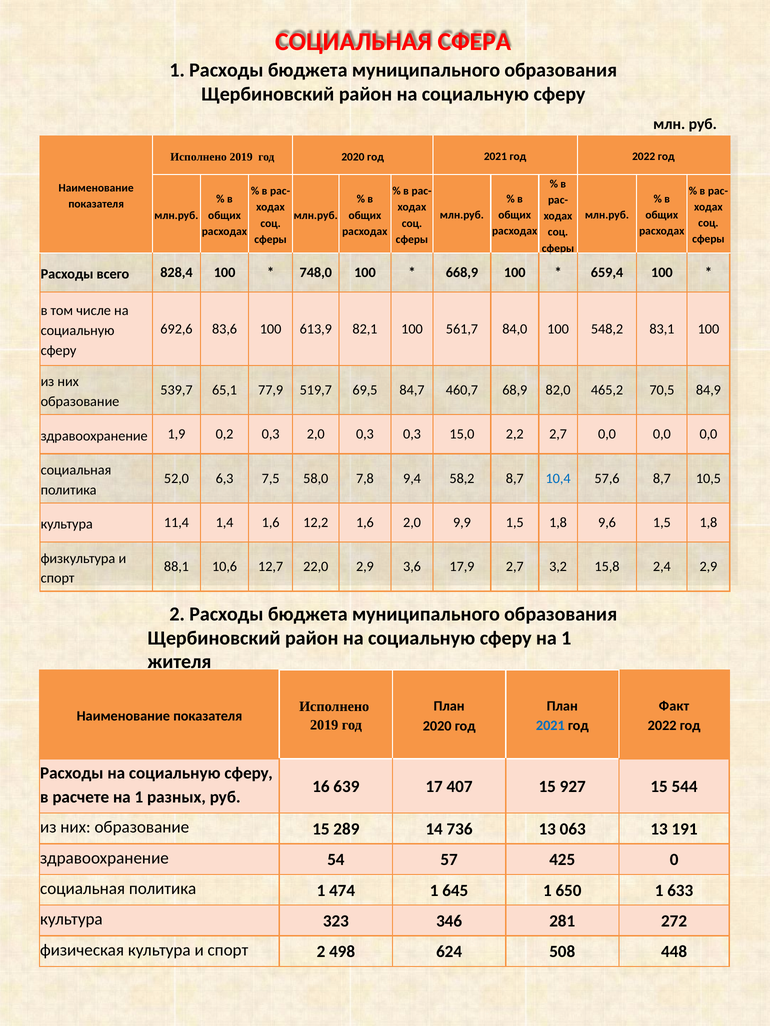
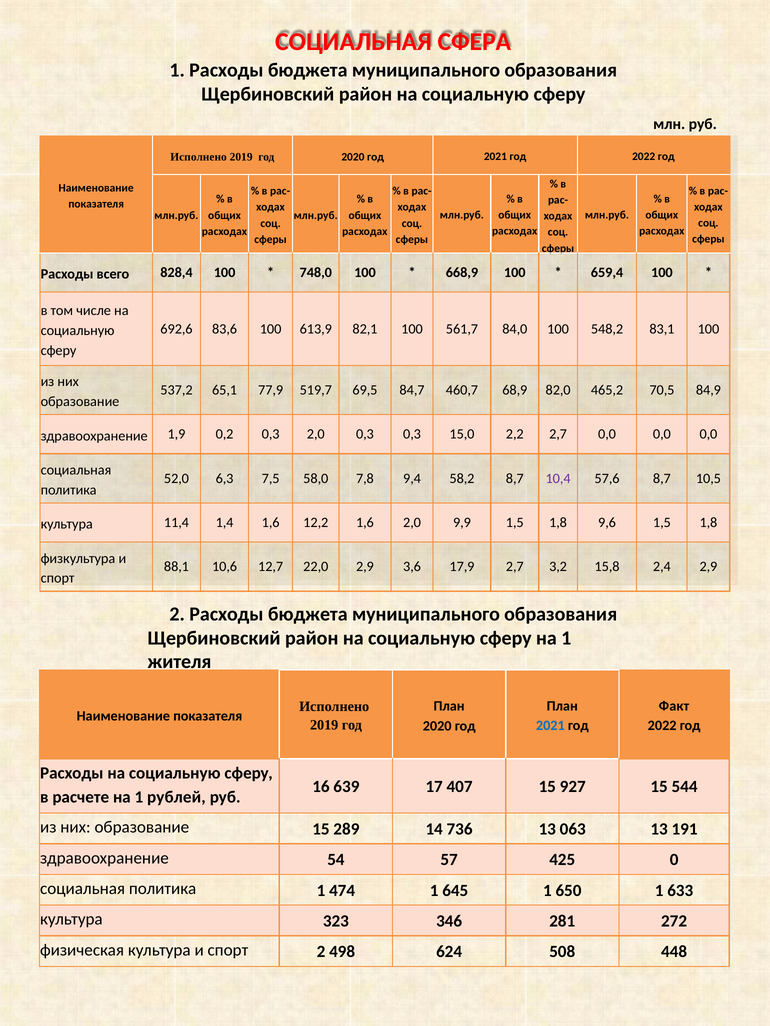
539,7: 539,7 -> 537,2
10,4 colour: blue -> purple
разных: разных -> рублей
